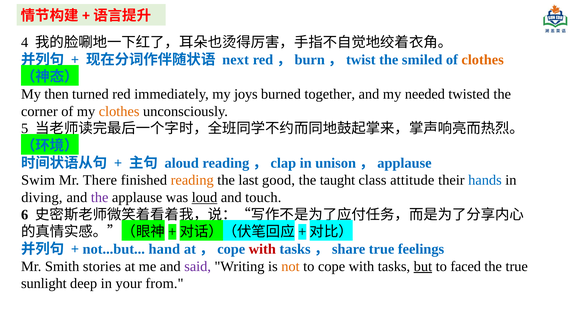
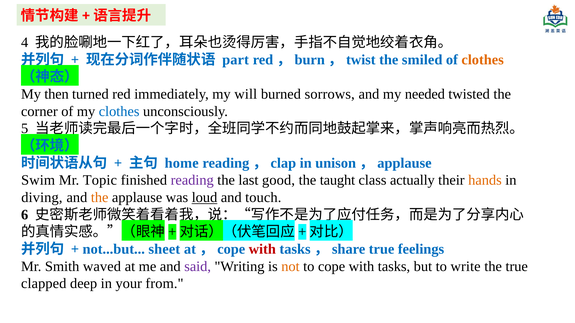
next: next -> part
joys: joys -> will
together: together -> sorrows
clothes at (119, 111) colour: orange -> blue
aloud: aloud -> home
There: There -> Topic
reading colour: orange -> purple
attitude: attitude -> actually
hands colour: blue -> orange
the at (100, 198) colour: purple -> orange
hand: hand -> sheet
stories: stories -> waved
but underline: present -> none
faced: faced -> write
sunlight: sunlight -> clapped
